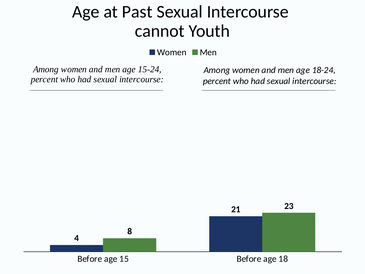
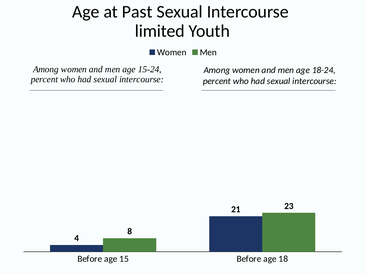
cannot: cannot -> limited
